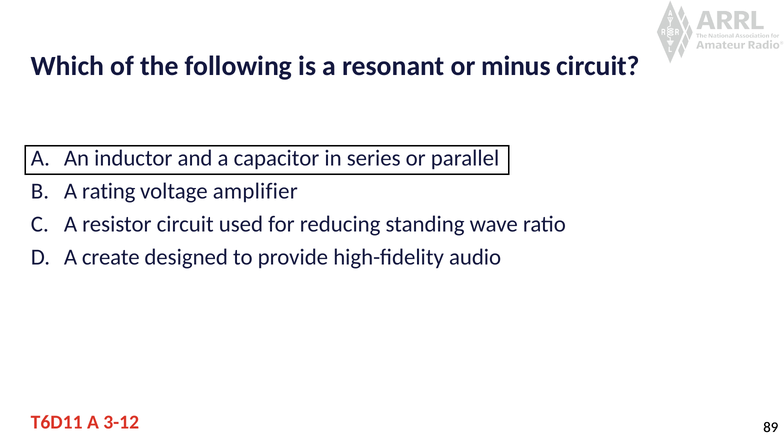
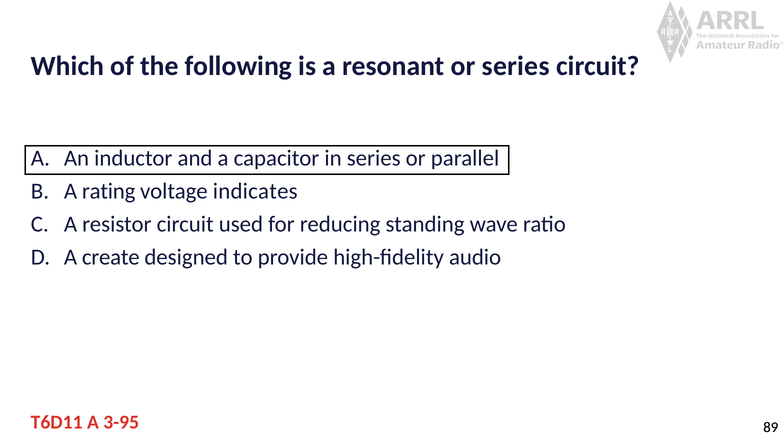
or minus: minus -> series
amplifier: amplifier -> indicates
3-12: 3-12 -> 3-95
